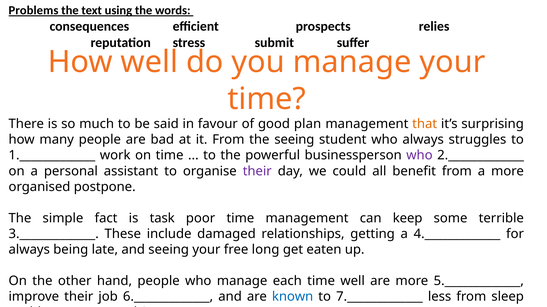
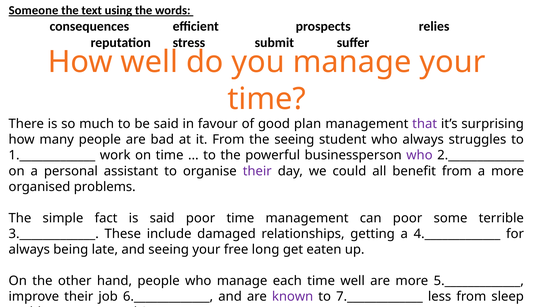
Problems at (34, 10): Problems -> Someone
that colour: orange -> purple
organised postpone: postpone -> problems
is task: task -> said
can keep: keep -> poor
known colour: blue -> purple
